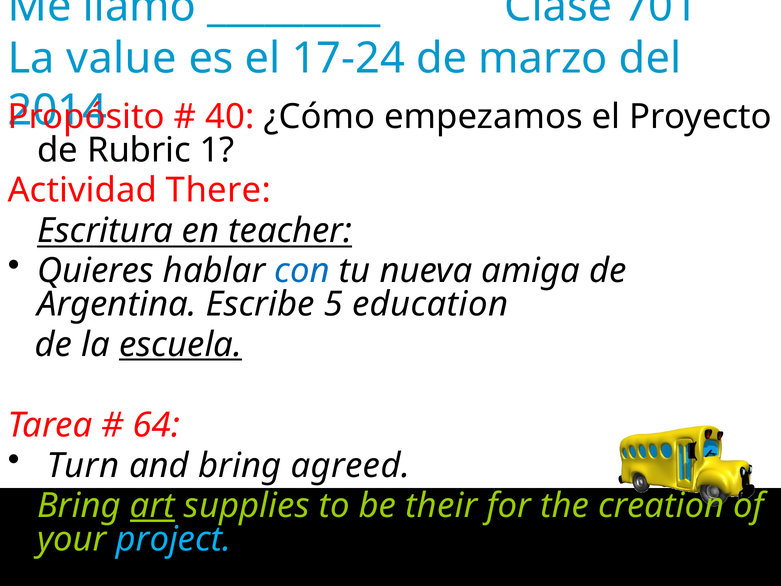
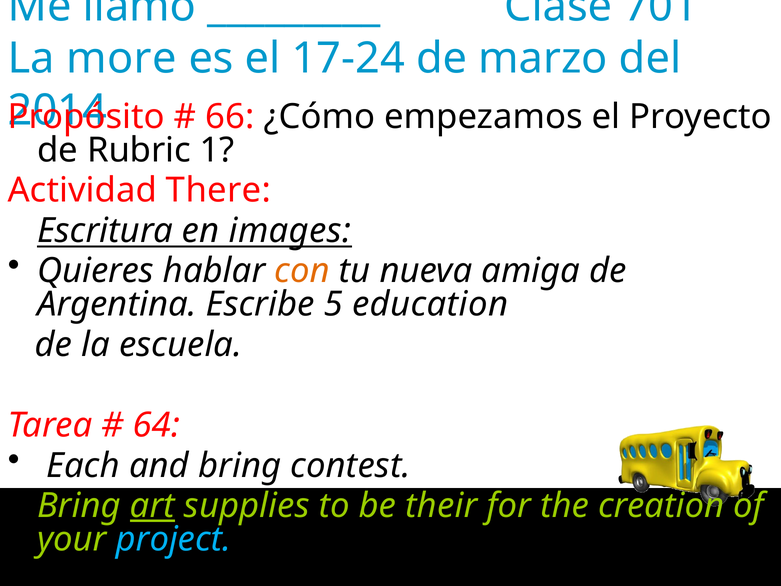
value: value -> more
40: 40 -> 66
teacher: teacher -> images
con colour: blue -> orange
escuela underline: present -> none
Turn: Turn -> Each
agreed: agreed -> contest
